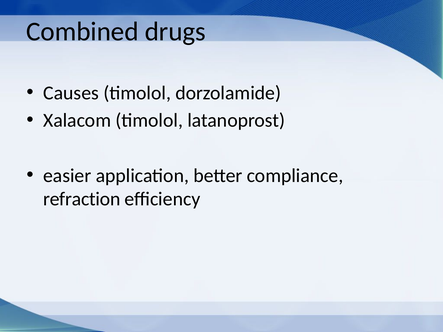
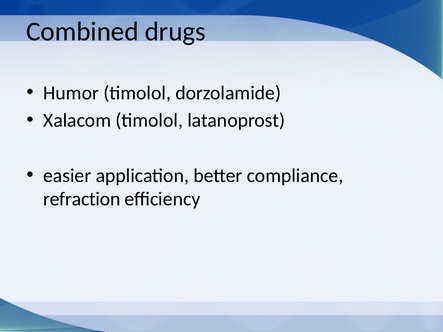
Causes: Causes -> Humor
